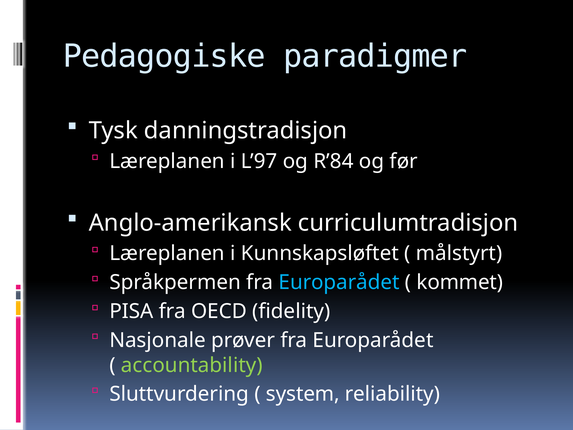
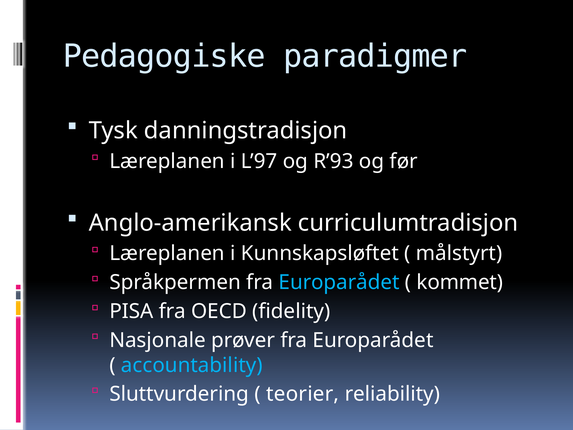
R’84: R’84 -> R’93
accountability colour: light green -> light blue
system: system -> teorier
